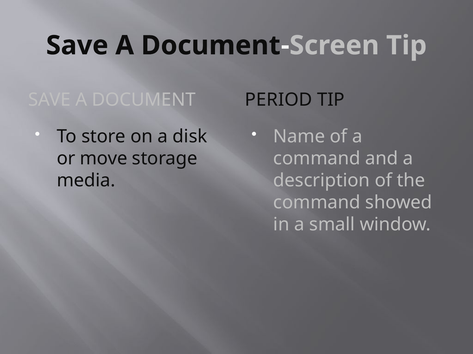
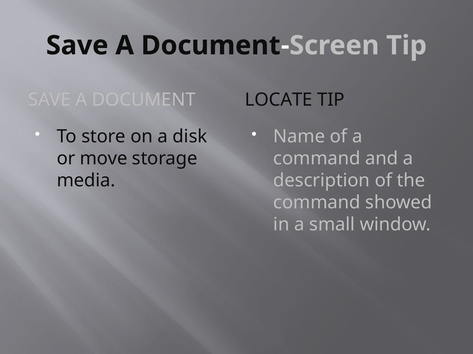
PERIOD: PERIOD -> LOCATE
